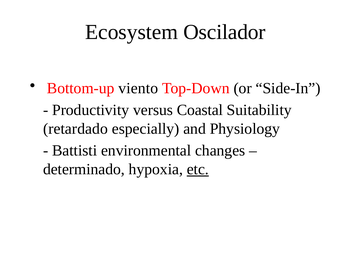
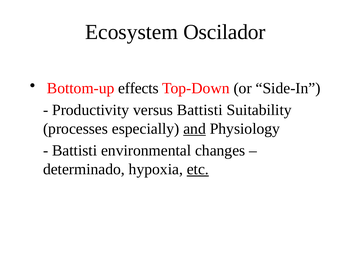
viento: viento -> effects
versus Coastal: Coastal -> Battisti
retardado: retardado -> processes
and underline: none -> present
